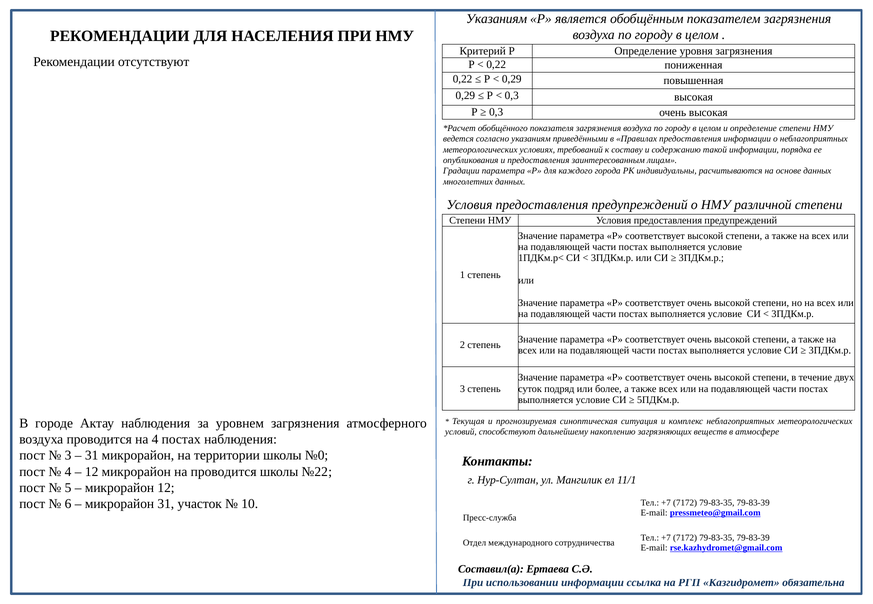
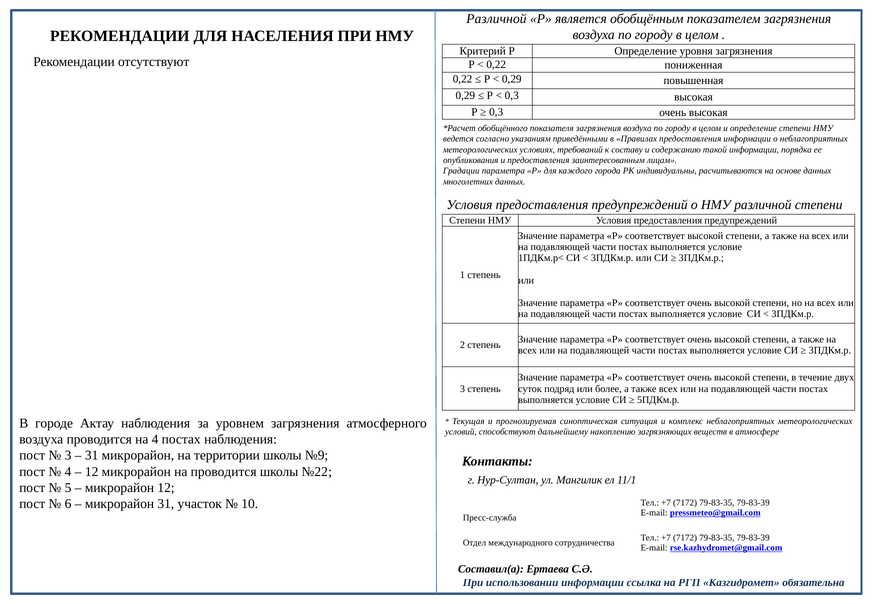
Указаниям at (497, 19): Указаниям -> Различной
№0: №0 -> №9
